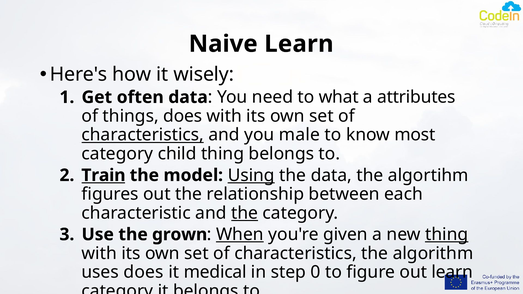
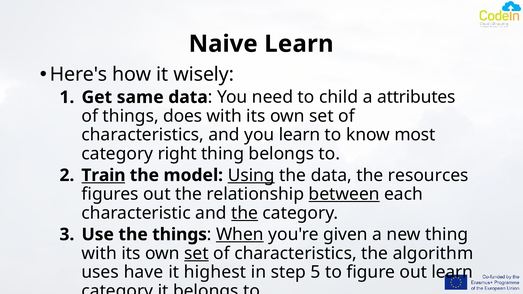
often: often -> same
what: what -> child
characteristics at (143, 135) underline: present -> none
you male: male -> learn
child: child -> right
algortihm: algortihm -> resources
between underline: none -> present
the grown: grown -> things
thing at (447, 235) underline: present -> none
set at (197, 253) underline: none -> present
uses does: does -> have
medical: medical -> highest
0: 0 -> 5
